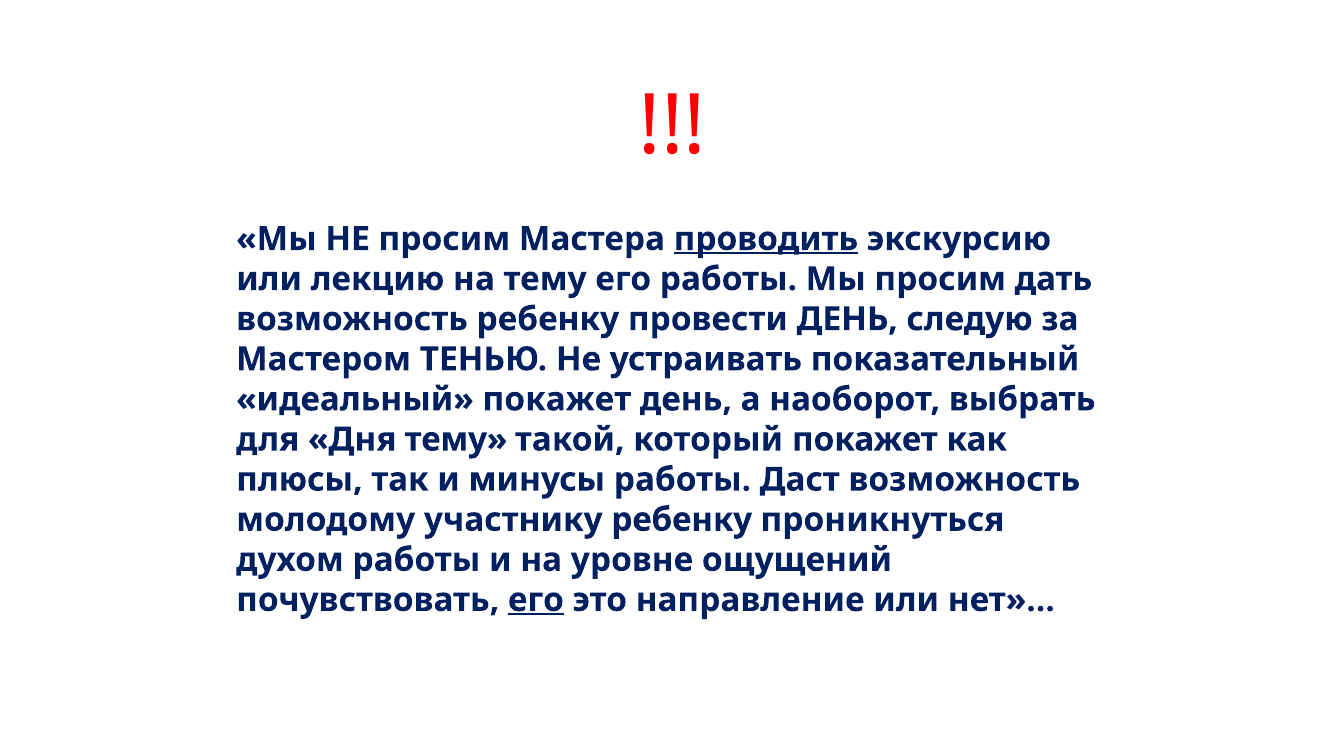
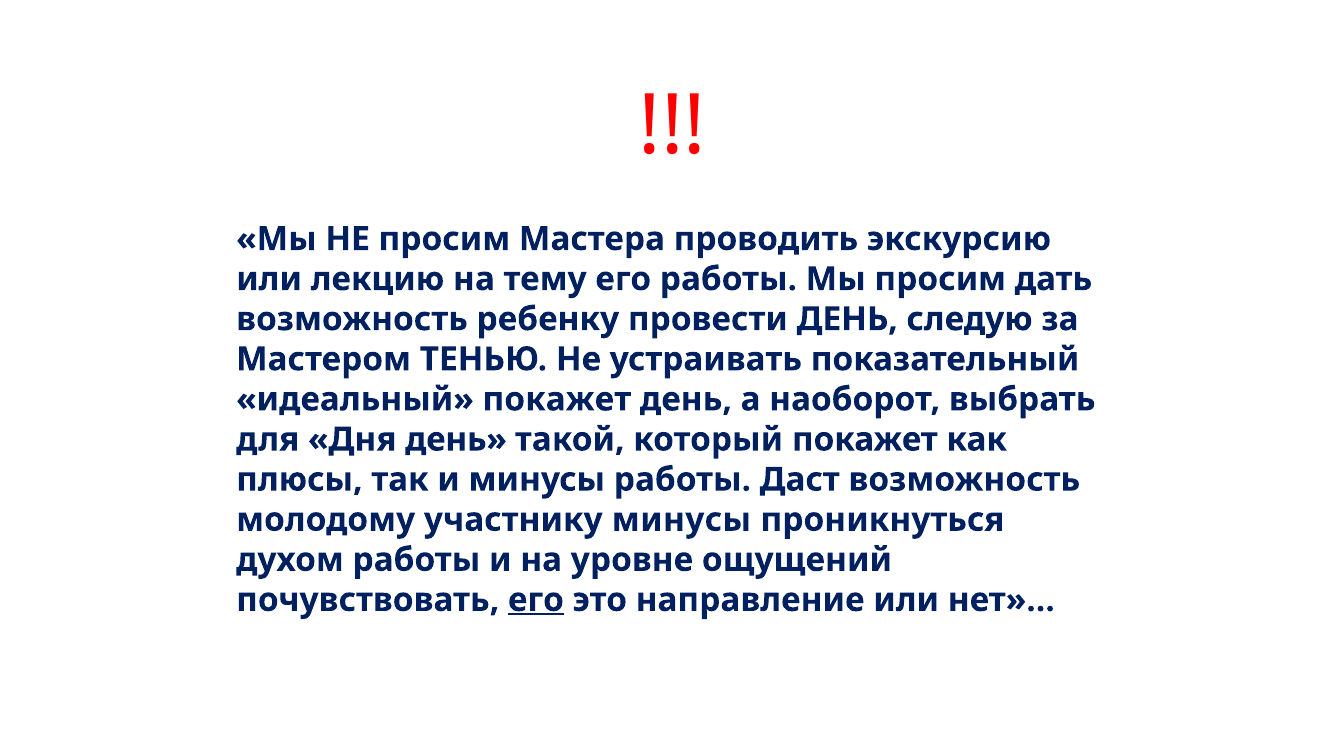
проводить underline: present -> none
Дня тему: тему -> день
участнику ребенку: ребенку -> минусы
